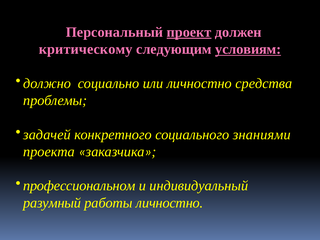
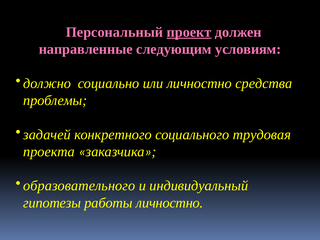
критическому: критическому -> направленные
условиям underline: present -> none
знаниями: знаниями -> трудовая
профессиональном: профессиональном -> образовательного
разумный: разумный -> гипотезы
